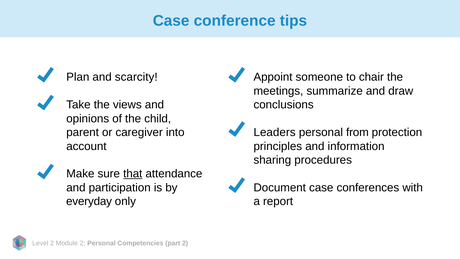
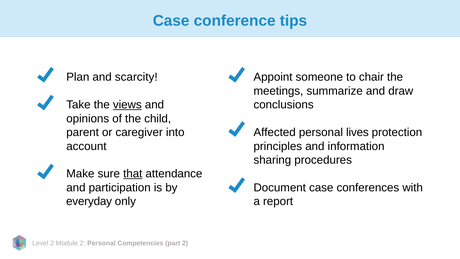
views underline: none -> present
Leaders: Leaders -> Affected
from: from -> lives
